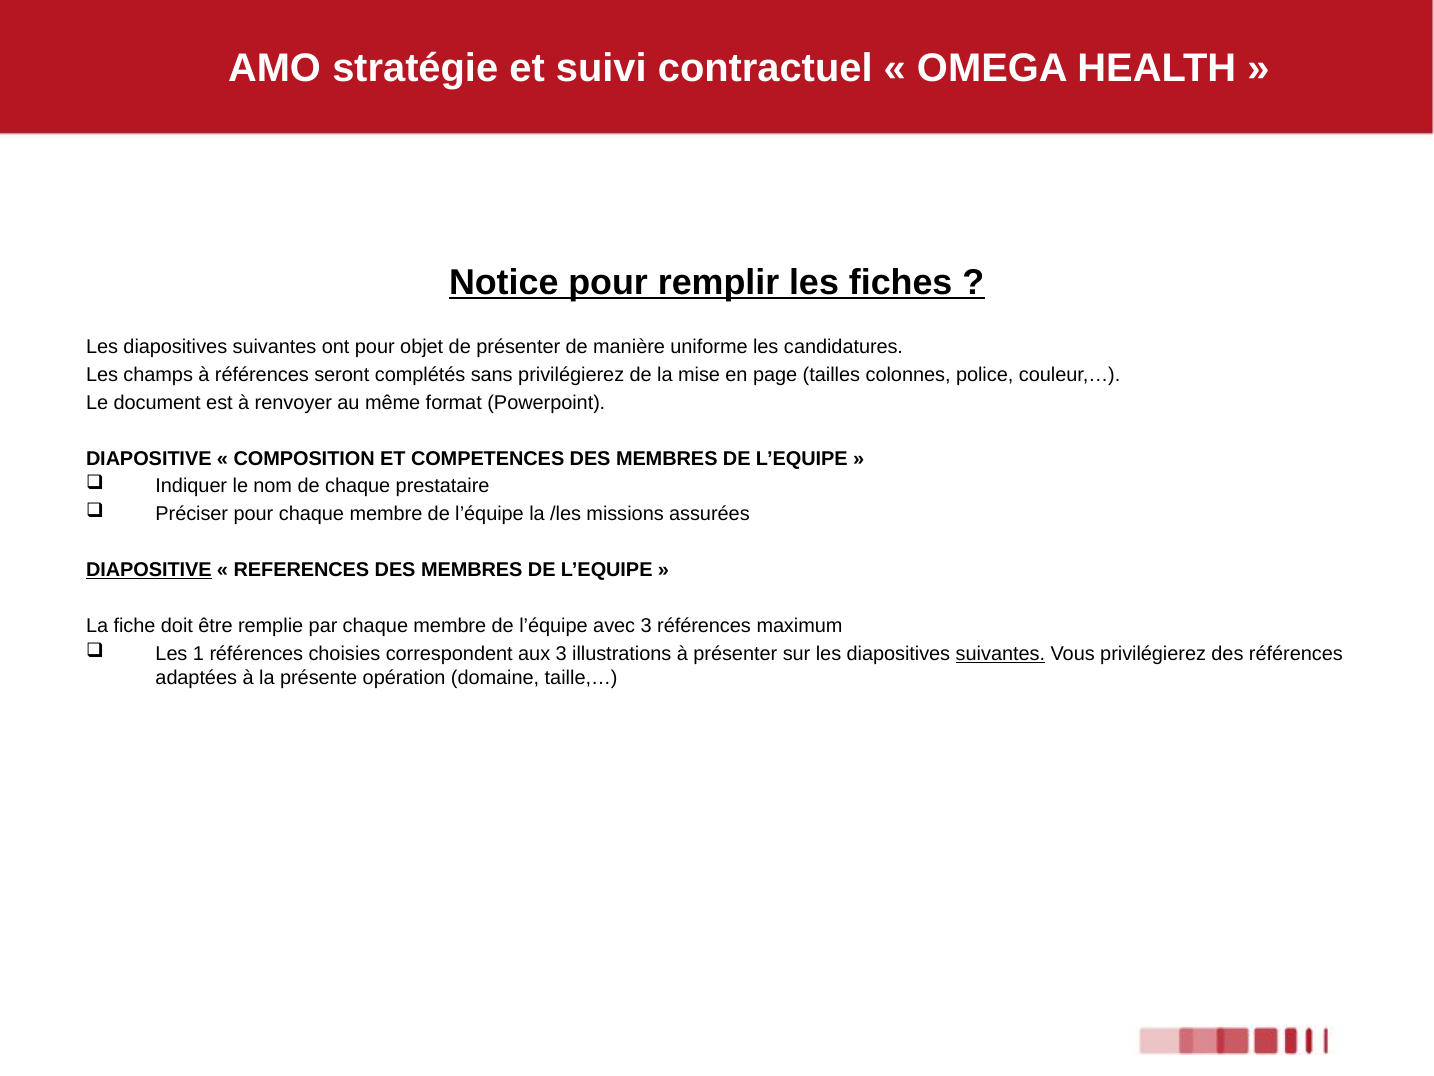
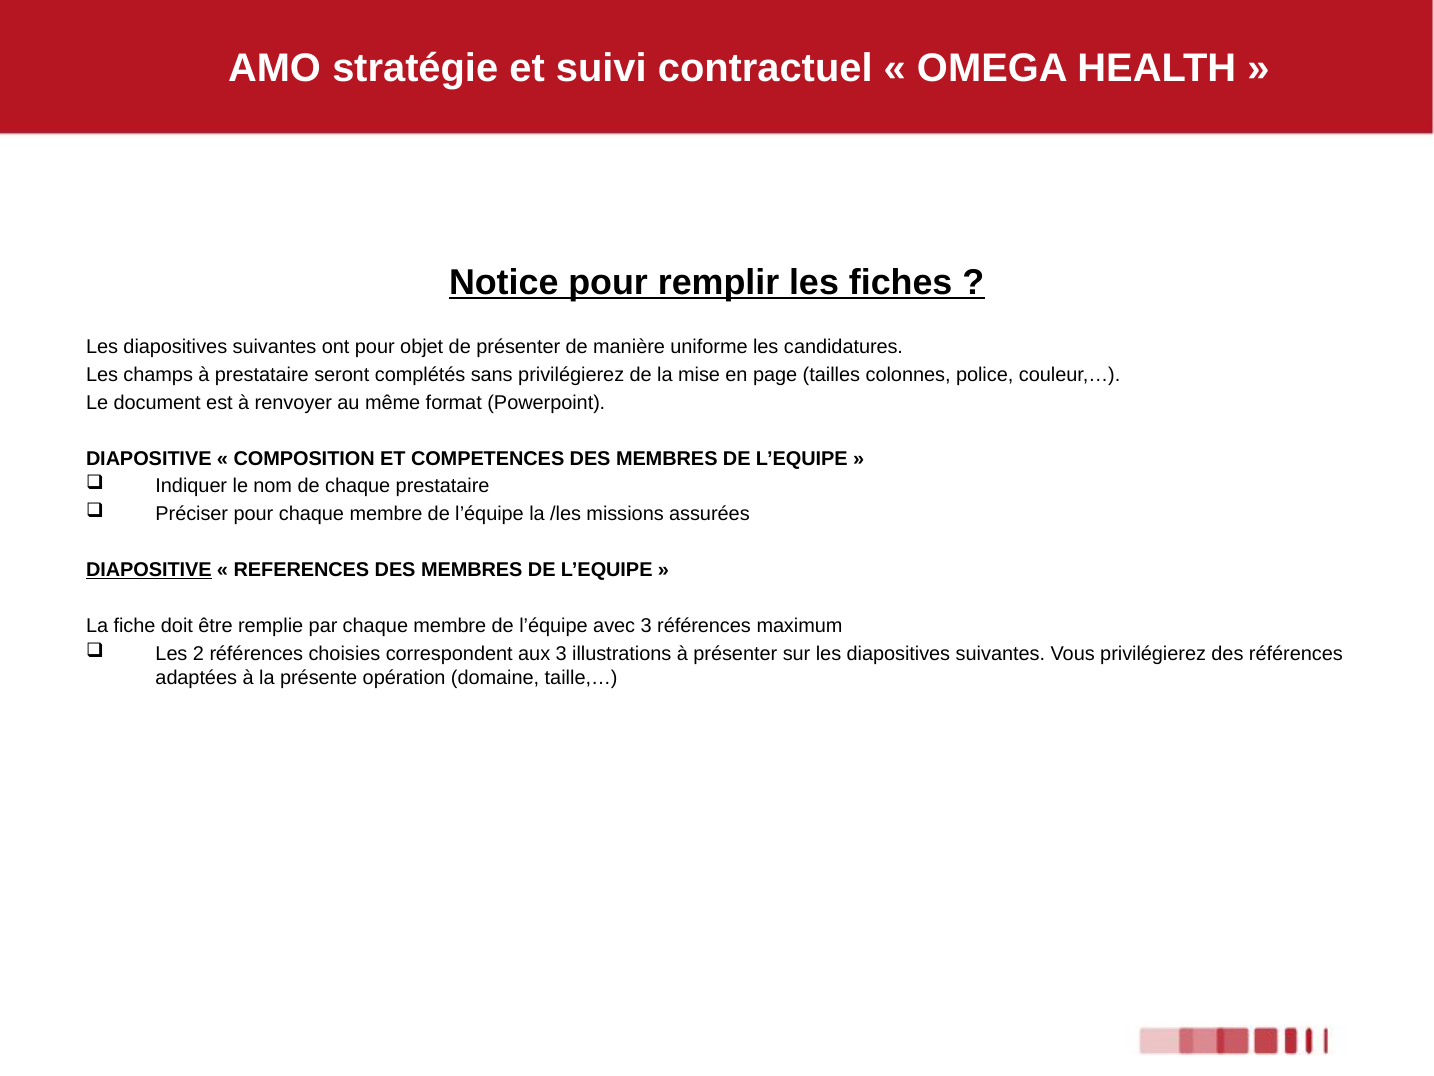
à références: références -> prestataire
1: 1 -> 2
suivantes at (1000, 654) underline: present -> none
